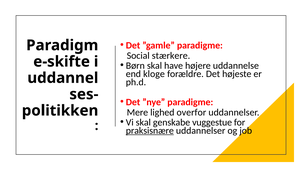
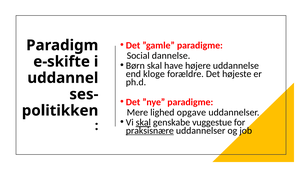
stærkere: stærkere -> dannelse
overfor: overfor -> opgave
skal at (143, 122) underline: none -> present
